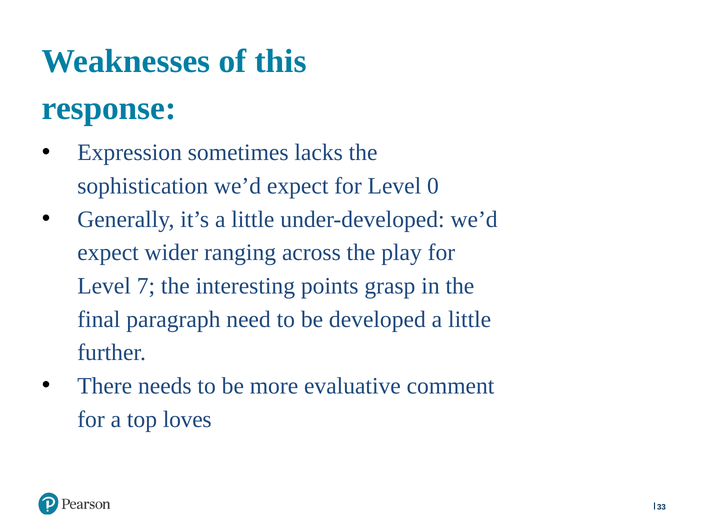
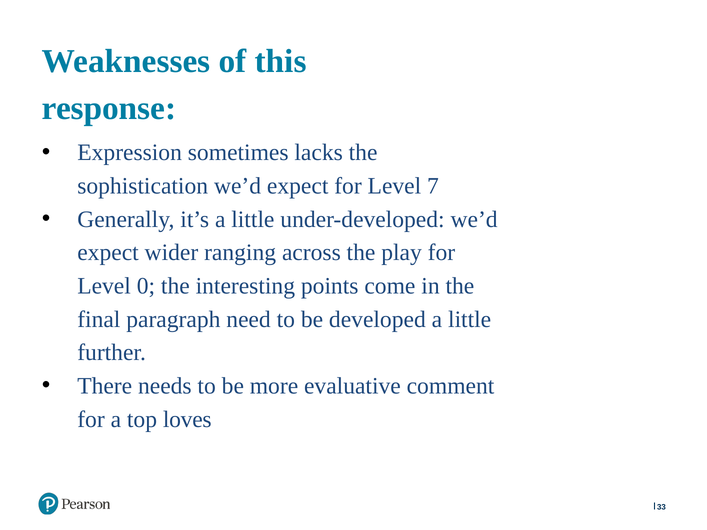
0: 0 -> 7
7: 7 -> 0
grasp: grasp -> come
